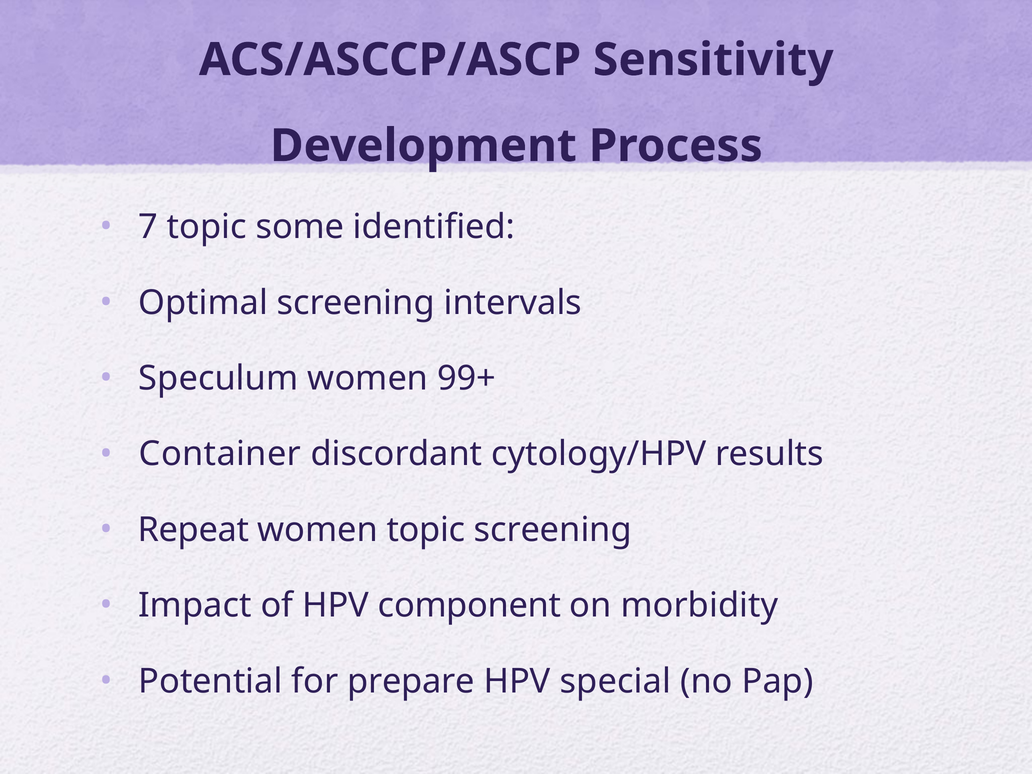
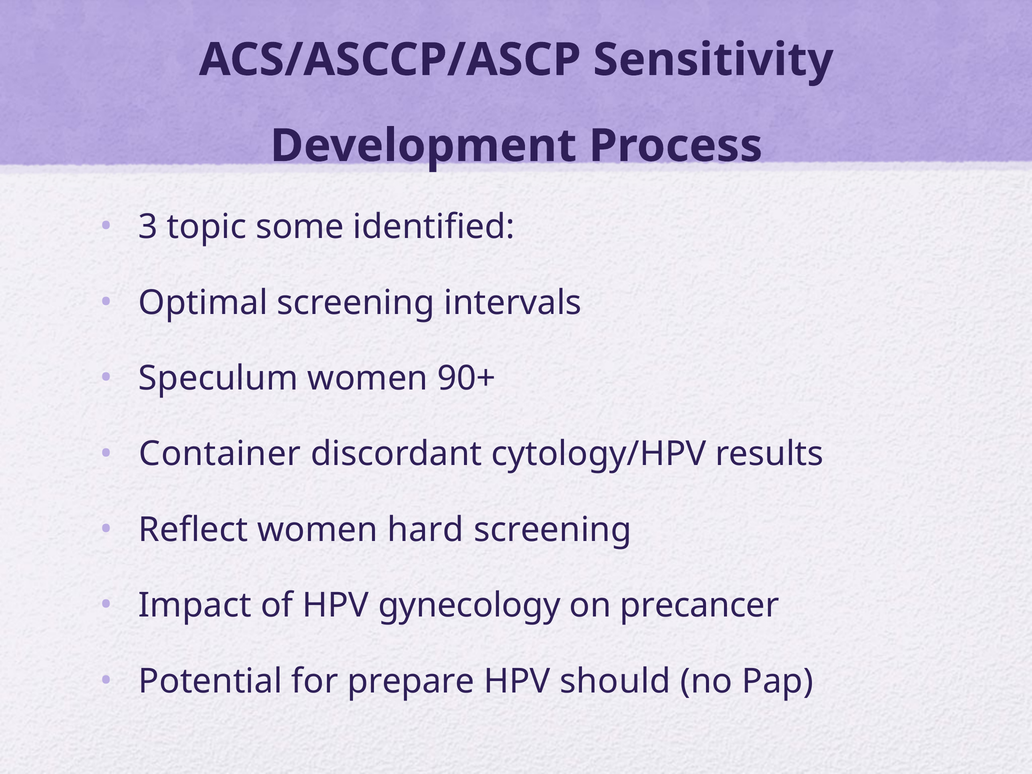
7: 7 -> 3
99+: 99+ -> 90+
Repeat: Repeat -> Reflect
women topic: topic -> hard
component: component -> gynecology
morbidity: morbidity -> precancer
special: special -> should
